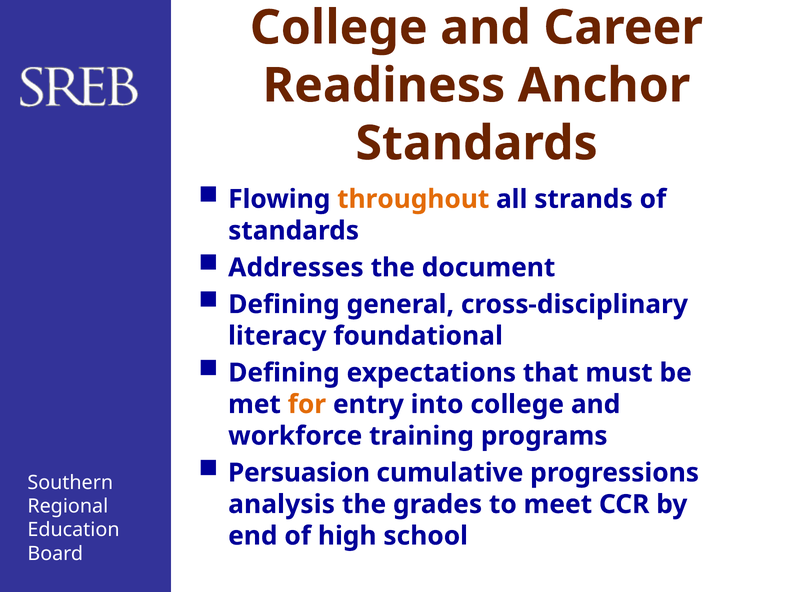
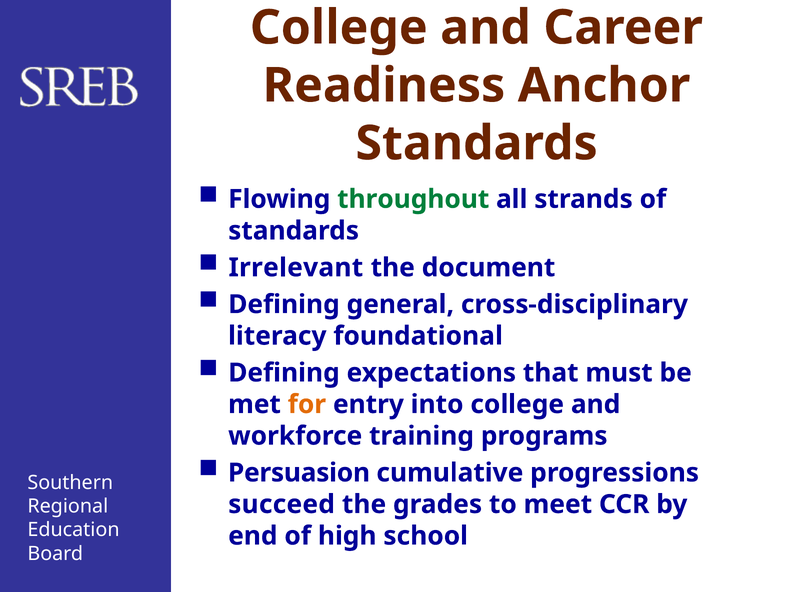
throughout colour: orange -> green
Addresses: Addresses -> Irrelevant
analysis: analysis -> succeed
